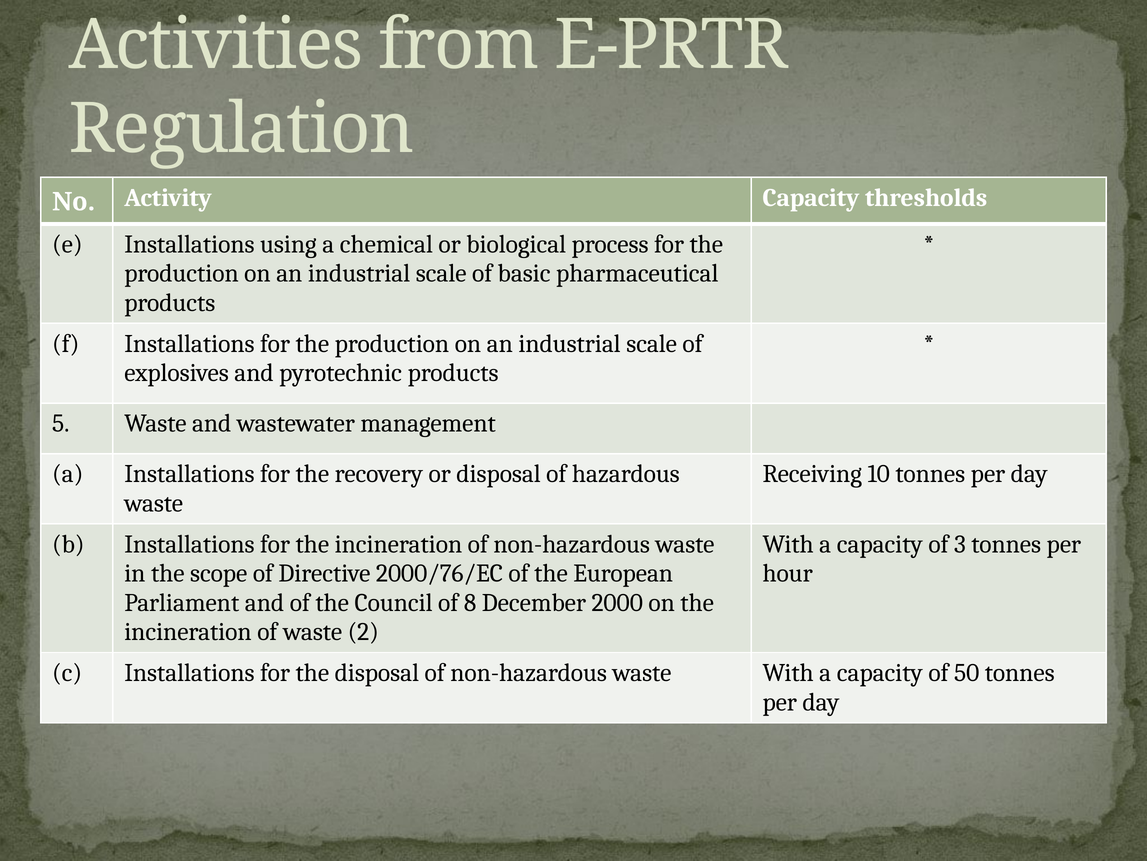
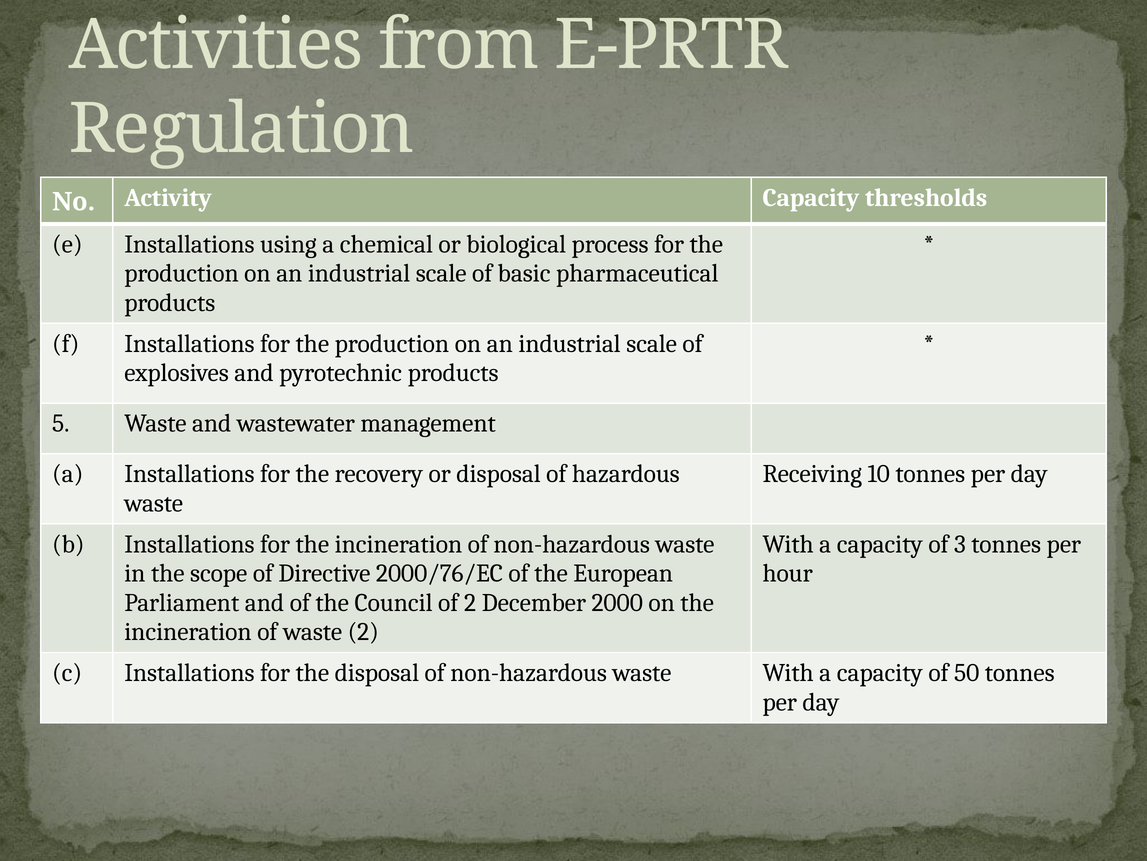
of 8: 8 -> 2
